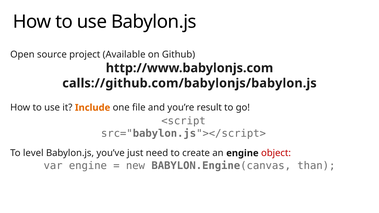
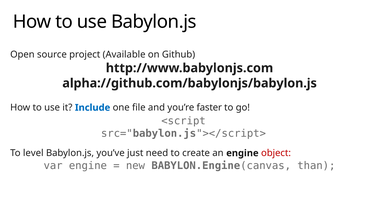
calls://github.com/babylonjs/babylon.js: calls://github.com/babylonjs/babylon.js -> alpha://github.com/babylonjs/babylon.js
Include colour: orange -> blue
result: result -> faster
